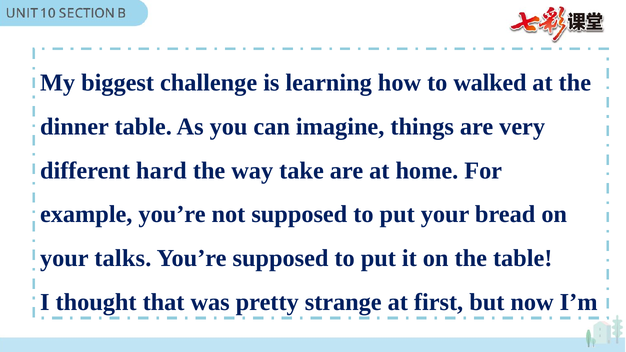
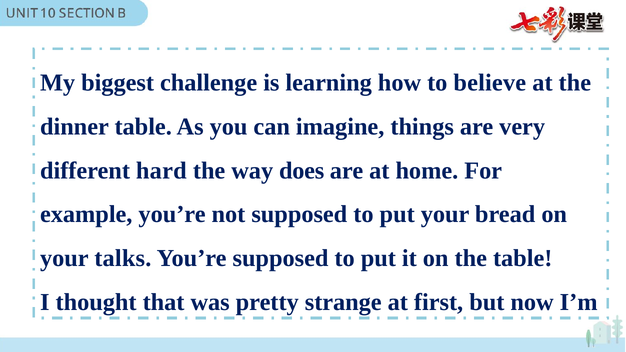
walked: walked -> believe
take: take -> does
